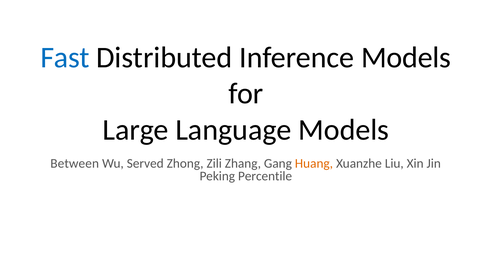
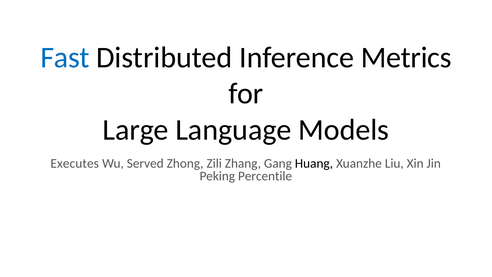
Inference Models: Models -> Metrics
Between: Between -> Executes
Huang colour: orange -> black
